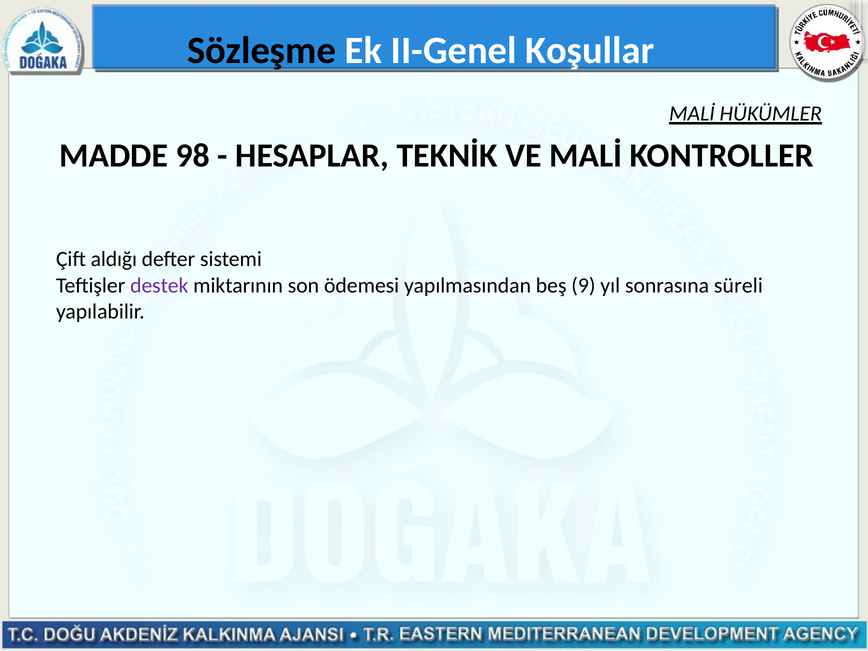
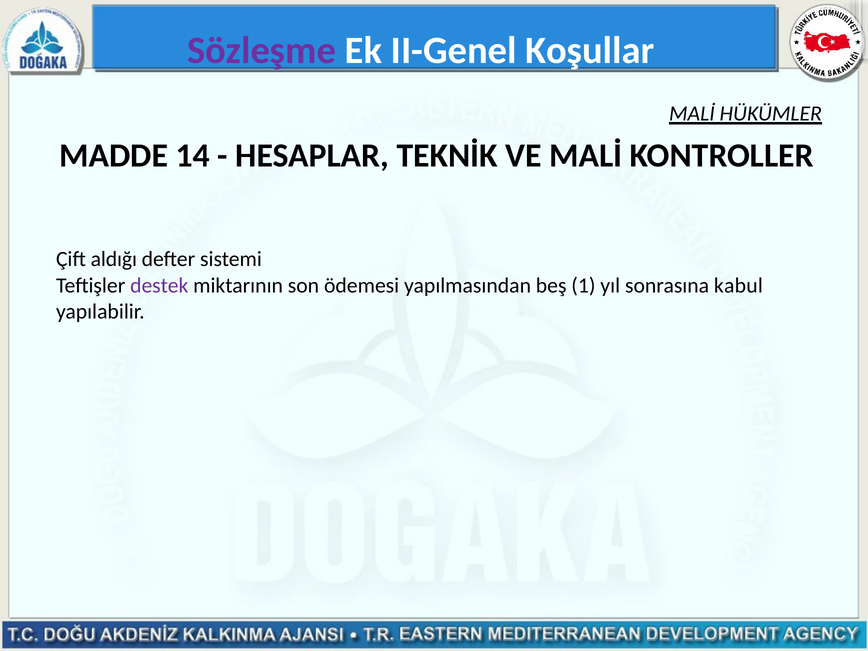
Sözleşme colour: black -> purple
98: 98 -> 14
9: 9 -> 1
süreli: süreli -> kabul
